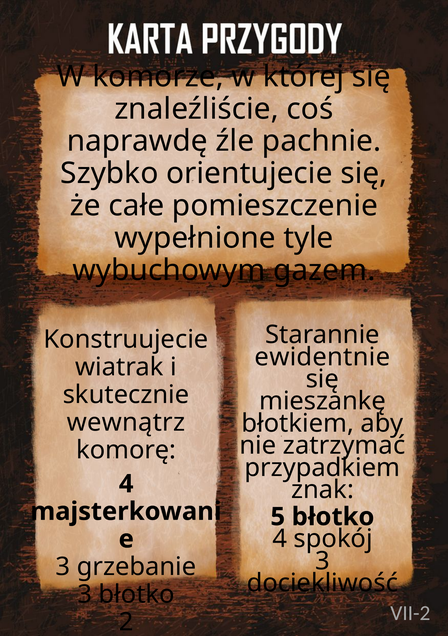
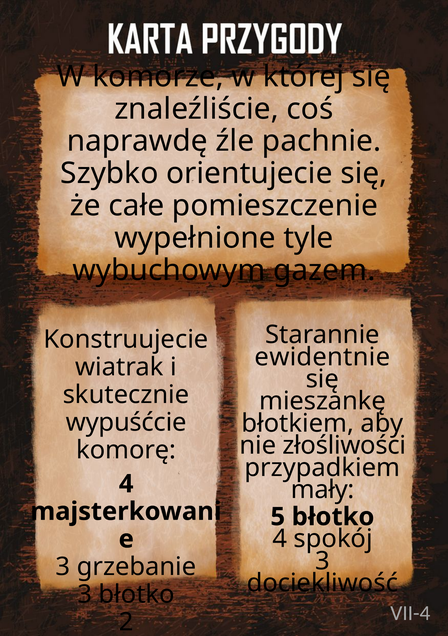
wewnątrz: wewnątrz -> wypuśćcie
zatrzymać: zatrzymać -> złośliwości
znak: znak -> mały
VII-2: VII-2 -> VII-4
